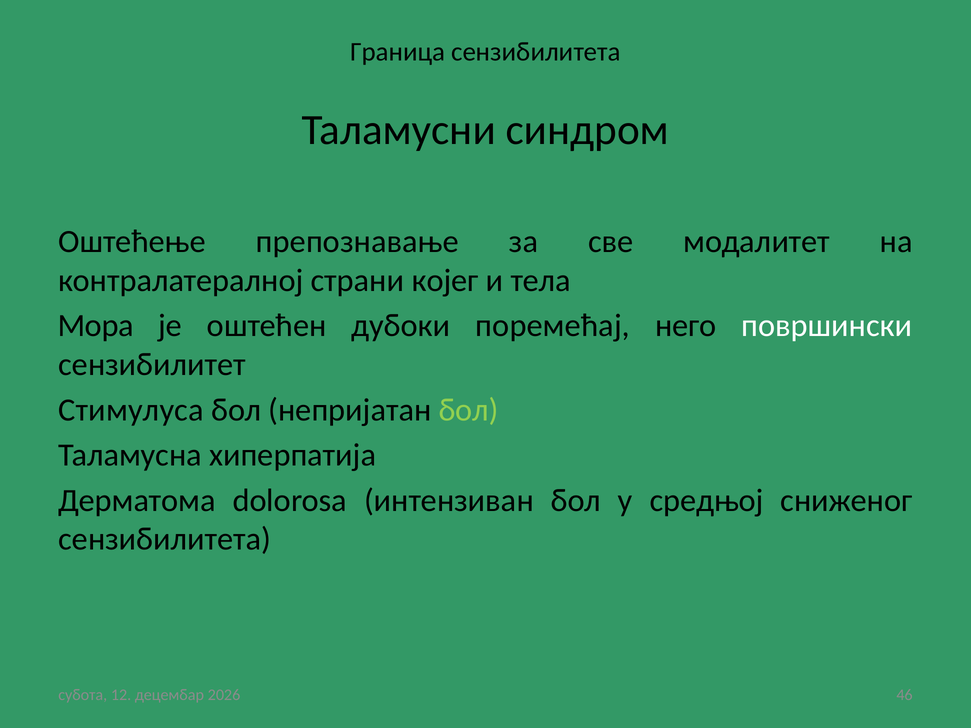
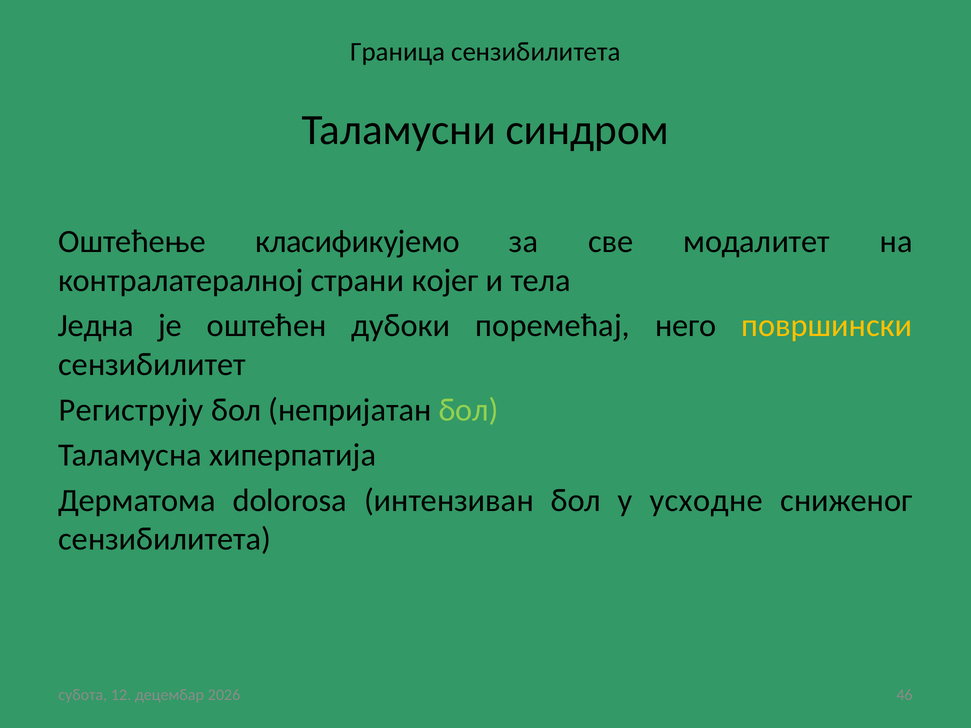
препознавање: препознавање -> класификујемо
Мора: Мора -> Једна
површински colour: white -> yellow
Стимулуса: Стимулуса -> Региструју
средњој: средњој -> усходне
